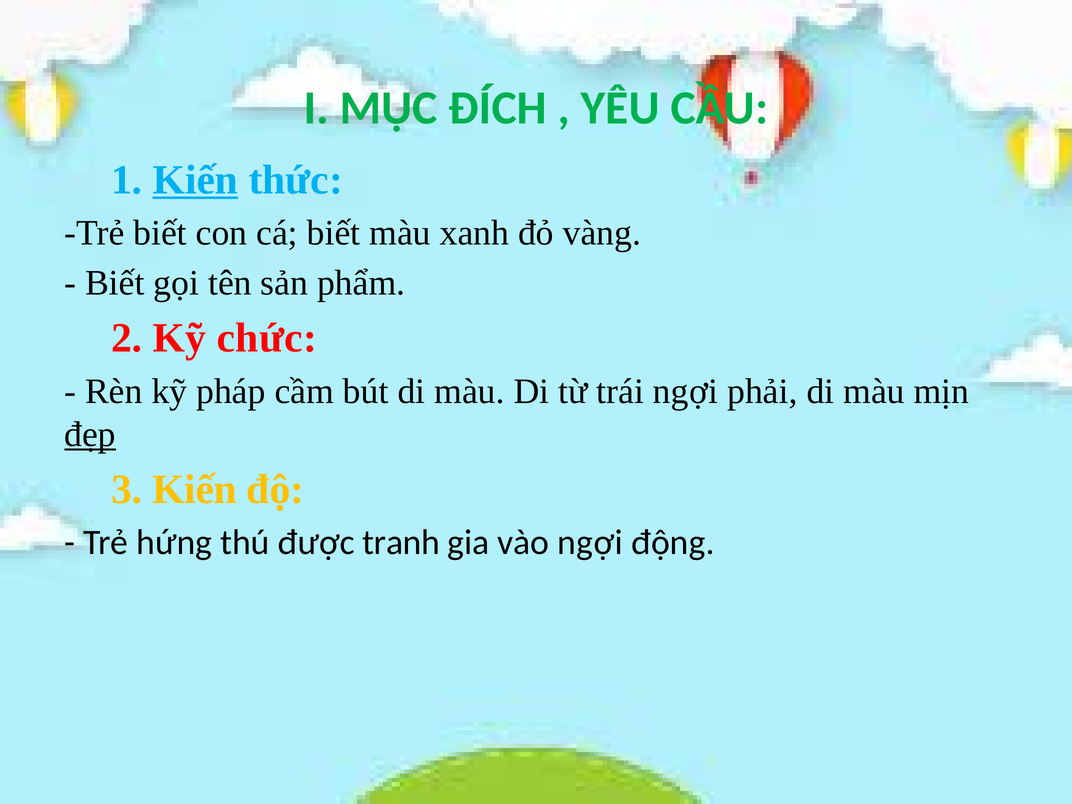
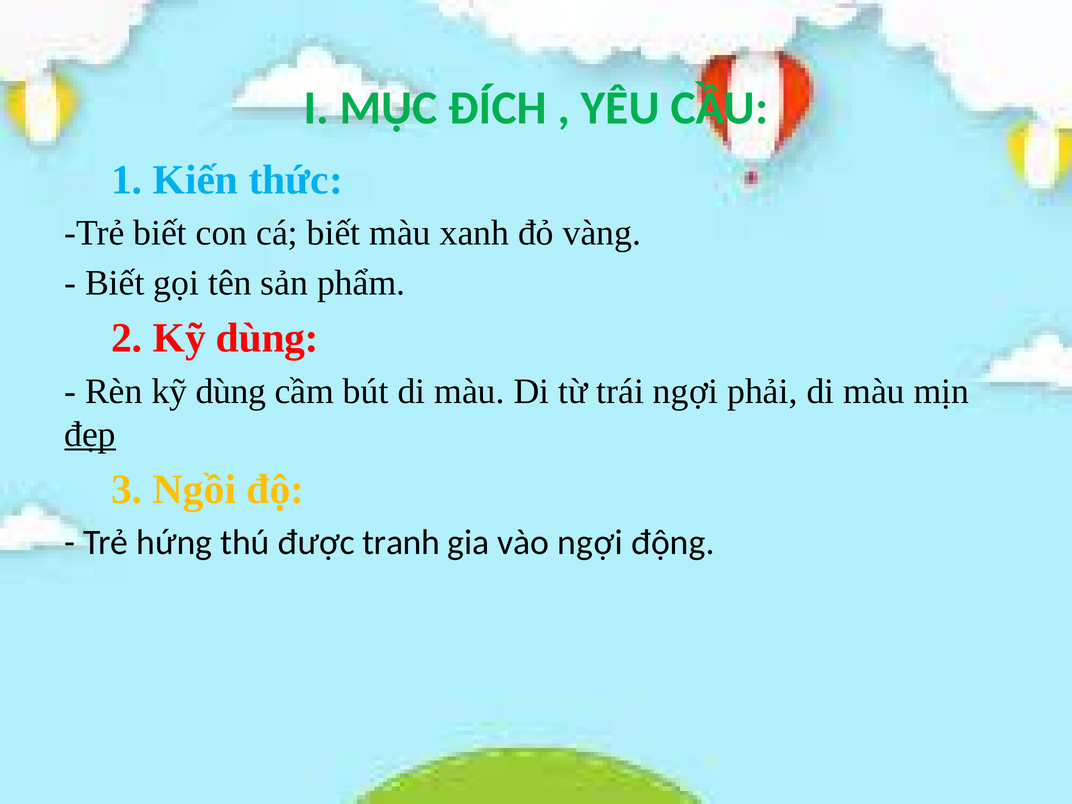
Kiến at (195, 180) underline: present -> none
2 Kỹ chức: chức -> dùng
Rèn kỹ pháp: pháp -> dùng
3 Kiến: Kiến -> Ngồi
